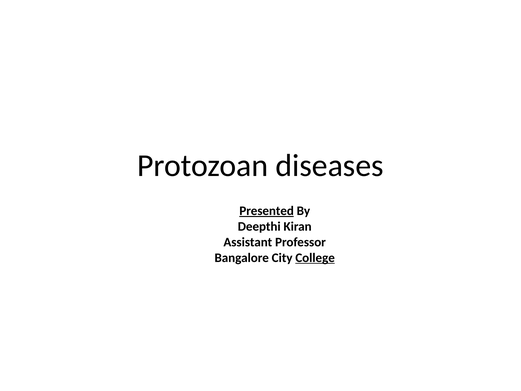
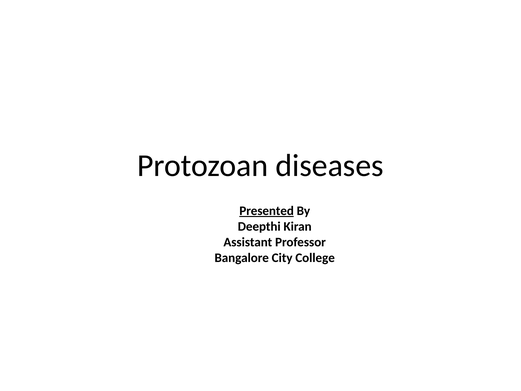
College underline: present -> none
